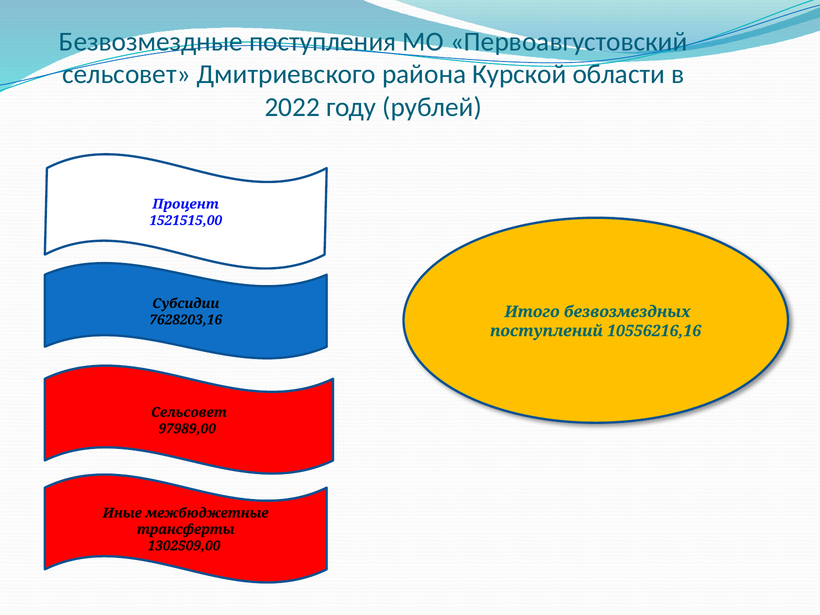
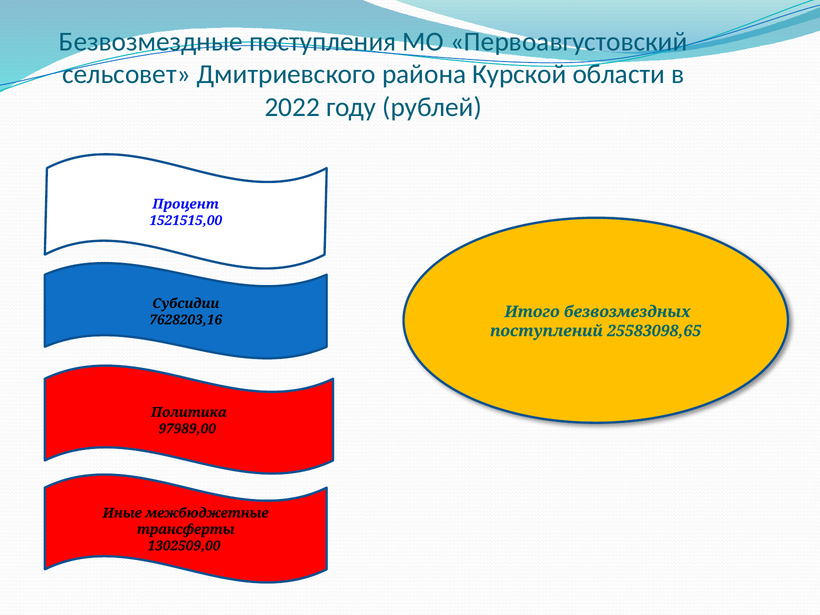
10556216,16: 10556216,16 -> 25583098,65
Сельсовет at (189, 412): Сельсовет -> Политика
